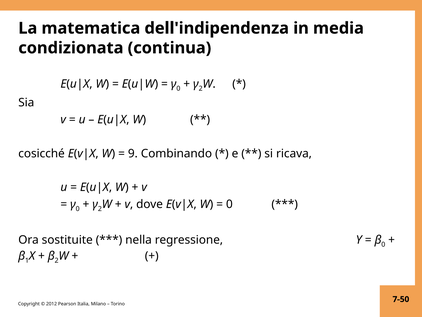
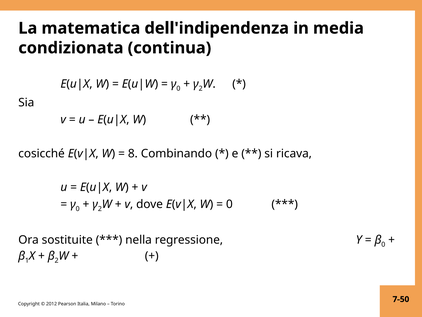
9: 9 -> 8
